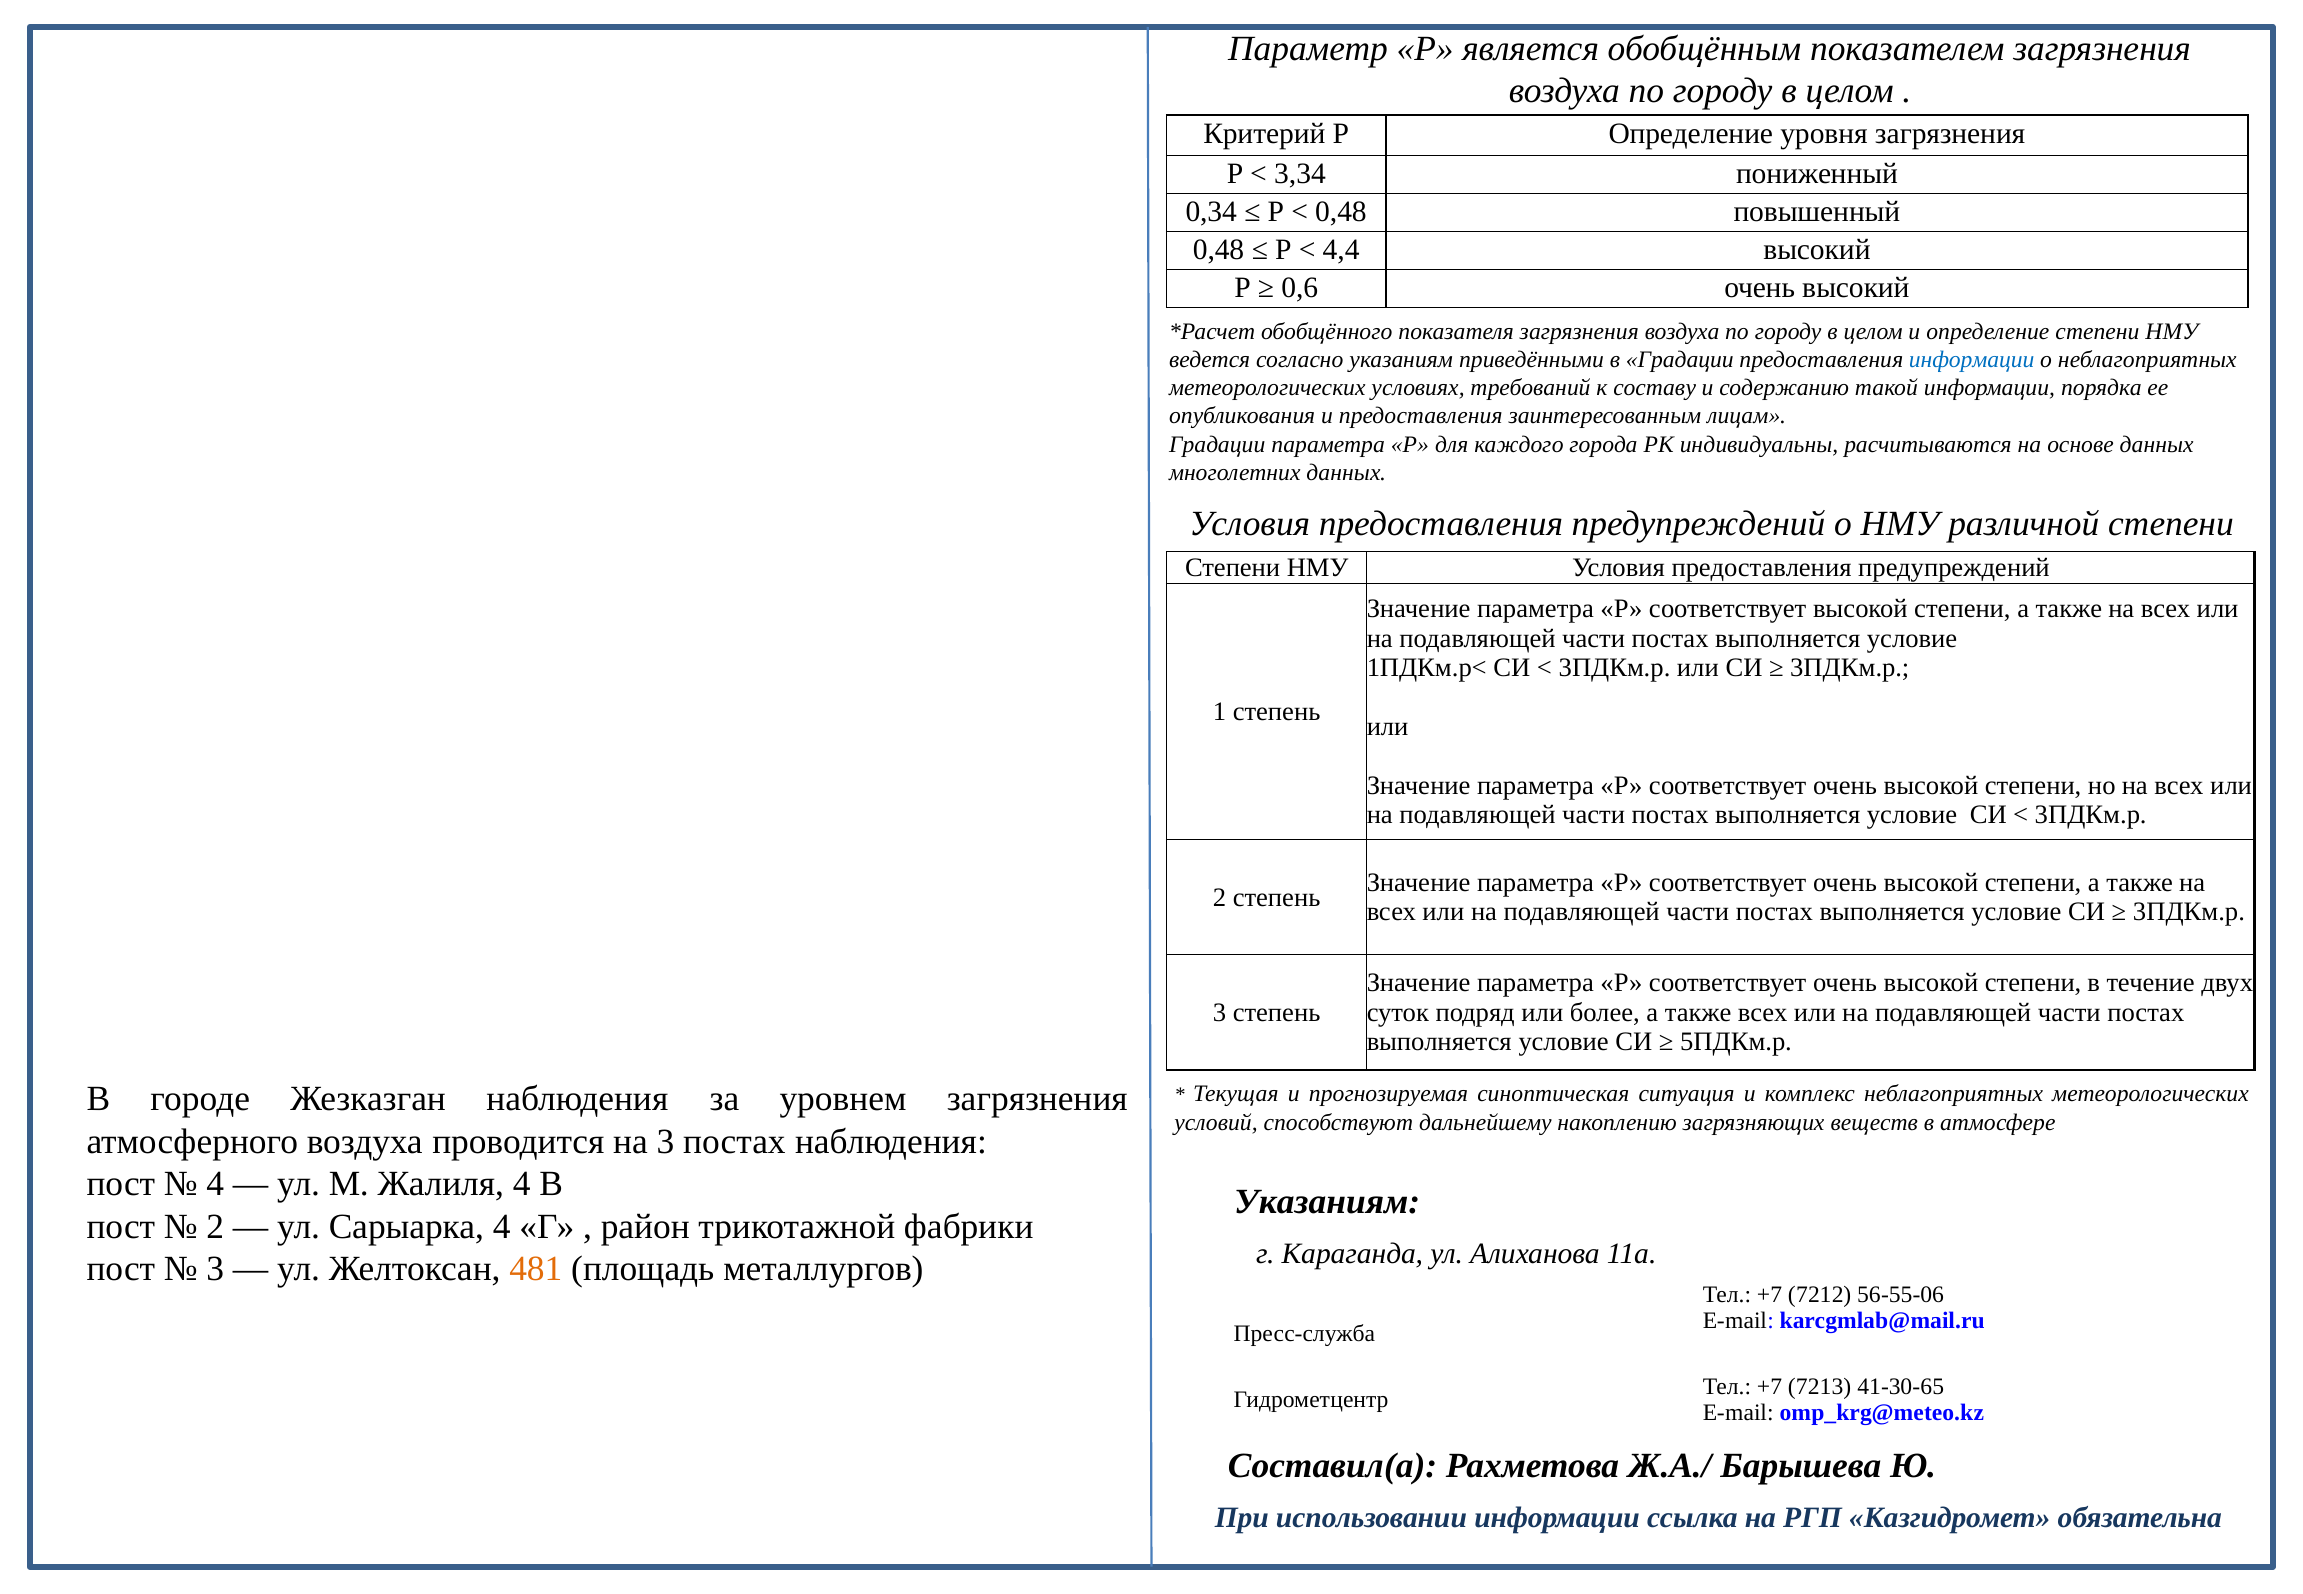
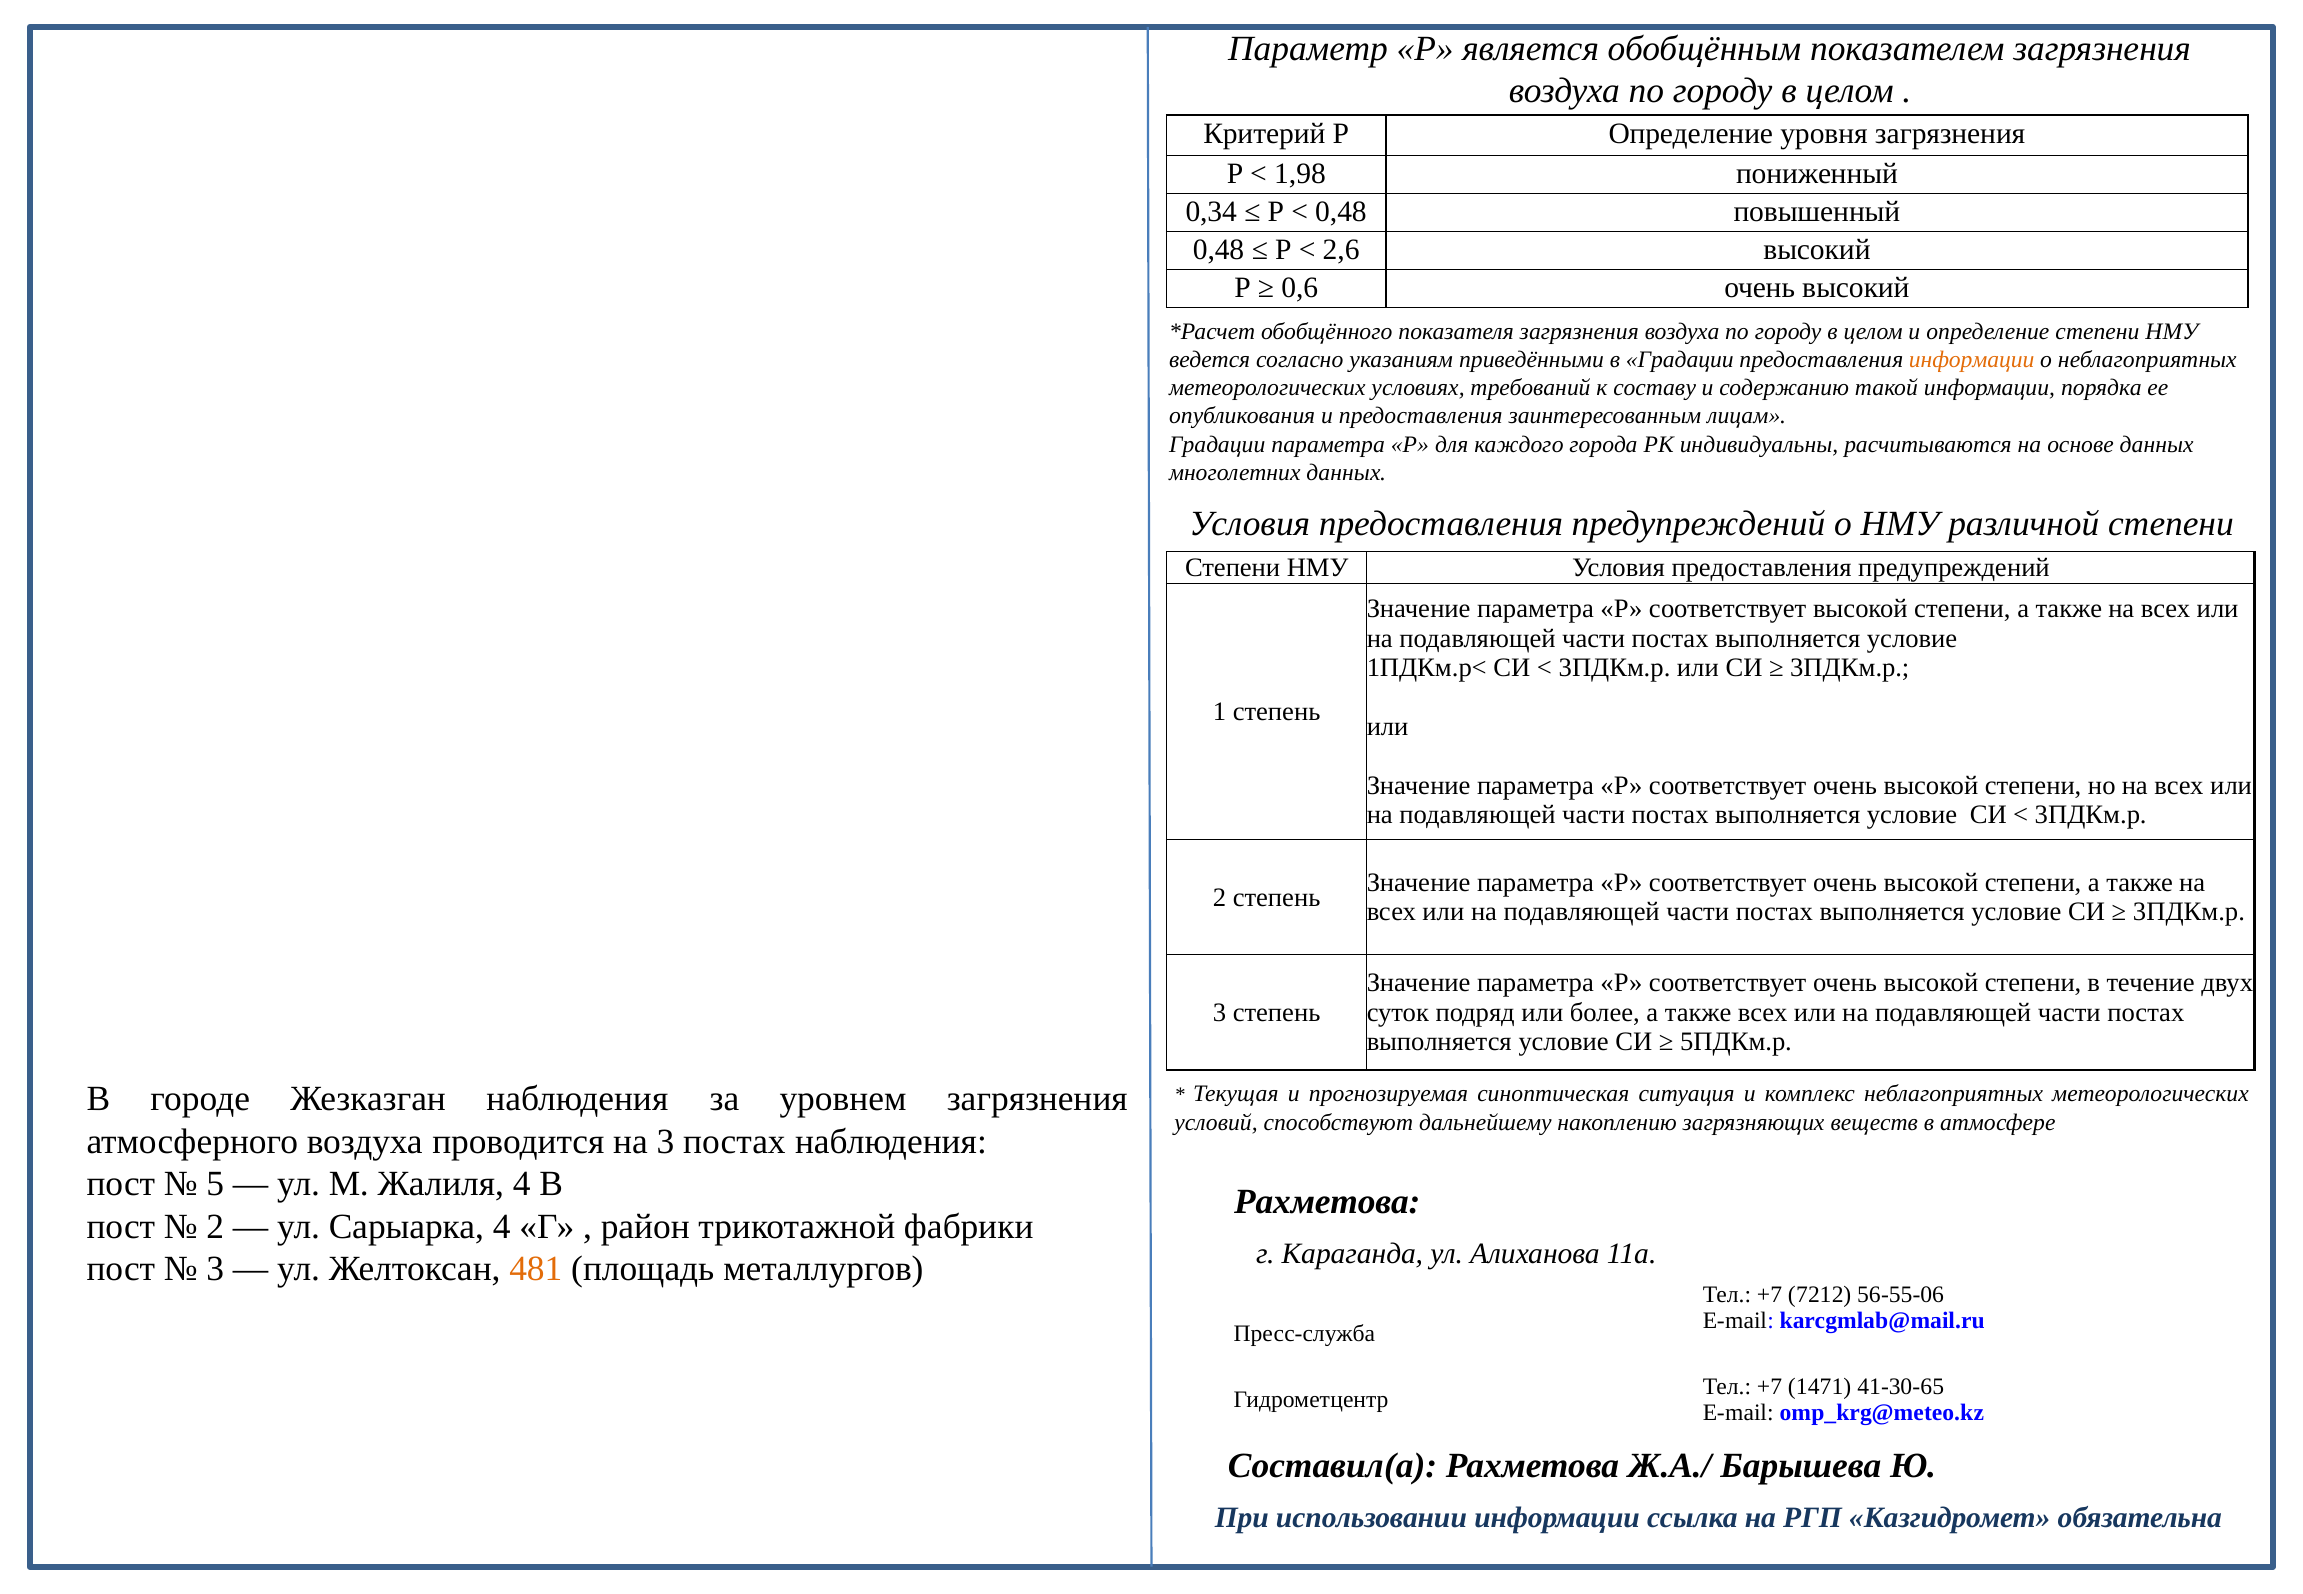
3,34: 3,34 -> 1,98
4,4: 4,4 -> 2,6
информации at (1972, 360) colour: blue -> orange
4 at (215, 1184): 4 -> 5
Указаниям at (1327, 1202): Указаниям -> Рахметова
7213: 7213 -> 1471
